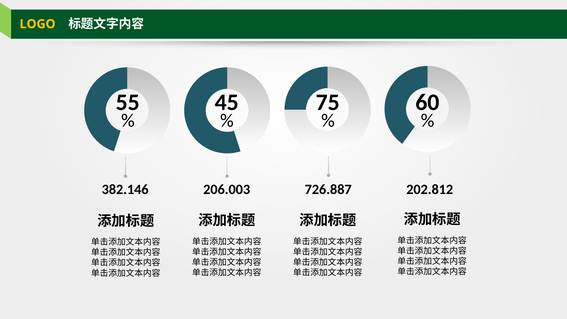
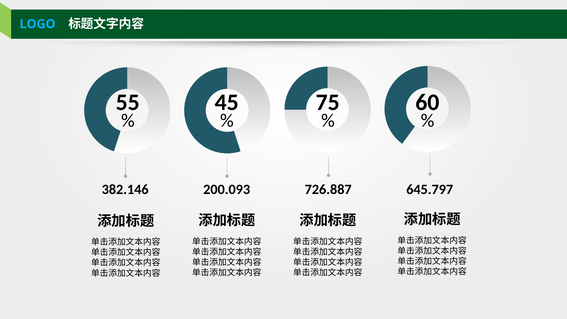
LOGO colour: yellow -> light blue
206.003: 206.003 -> 200.093
202.812: 202.812 -> 645.797
